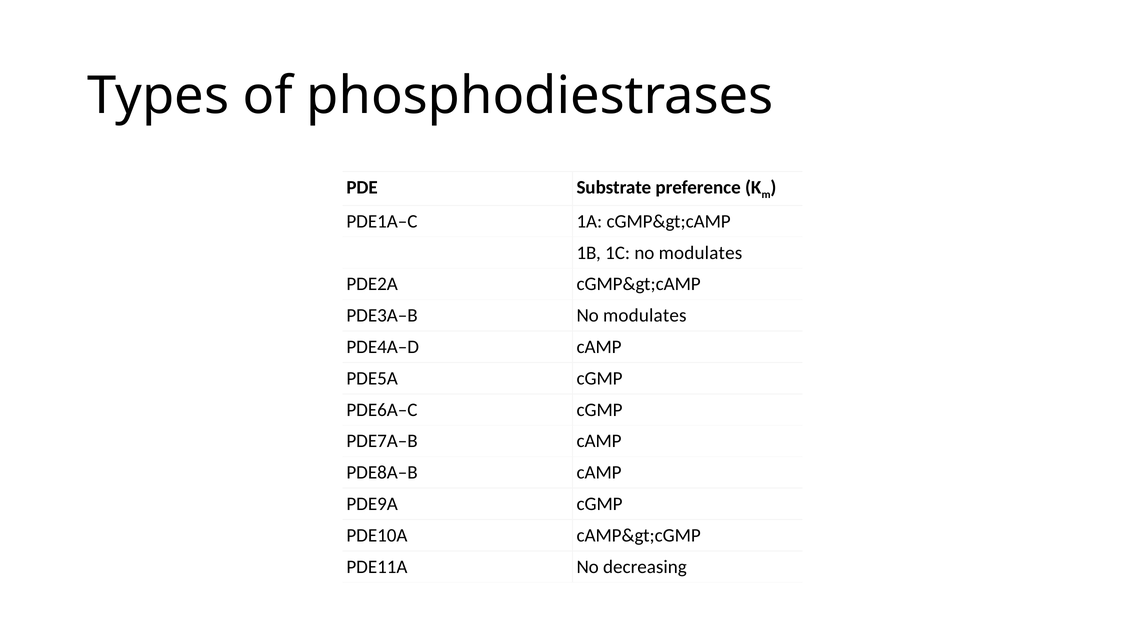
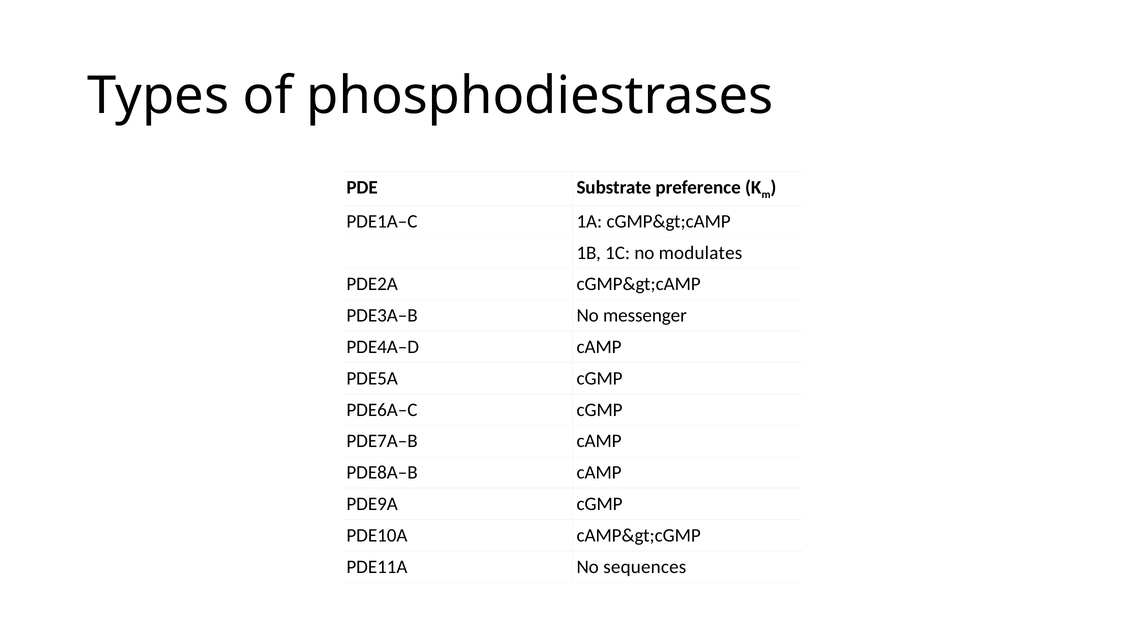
PDE3A–B No modulates: modulates -> messenger
decreasing: decreasing -> sequences
